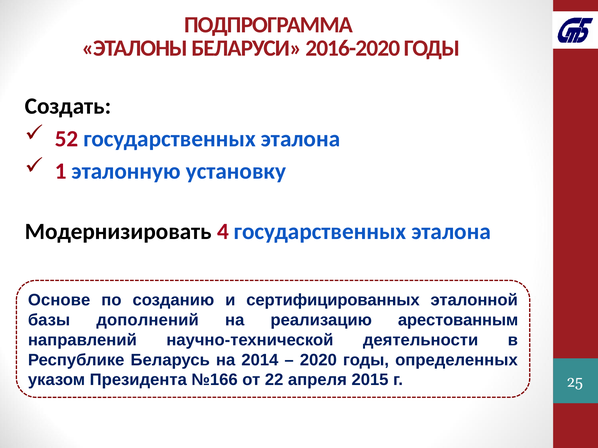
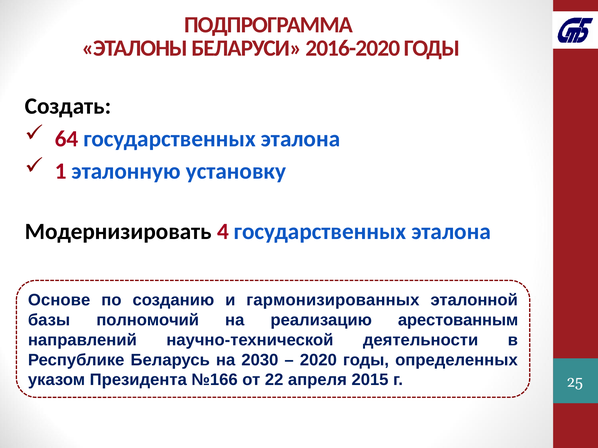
52: 52 -> 64
сертифицированных: сертифицированных -> гармонизированных
дополнений: дополнений -> полномочий
2014: 2014 -> 2030
